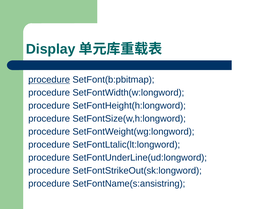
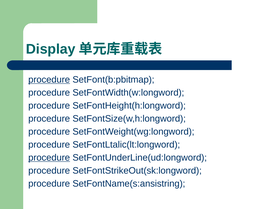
procedure at (49, 157) underline: none -> present
